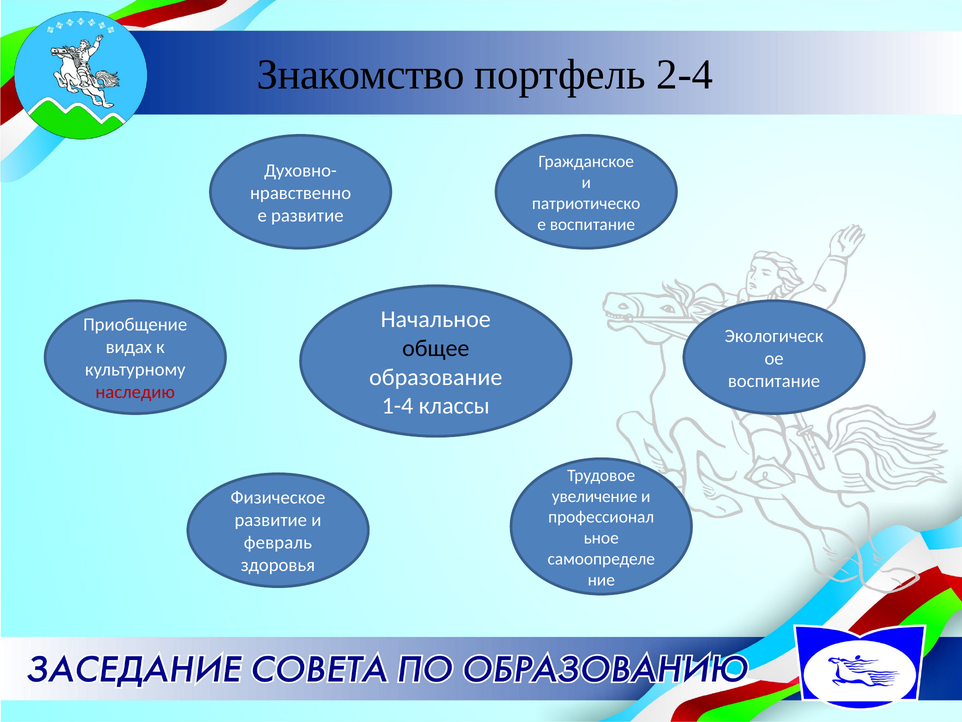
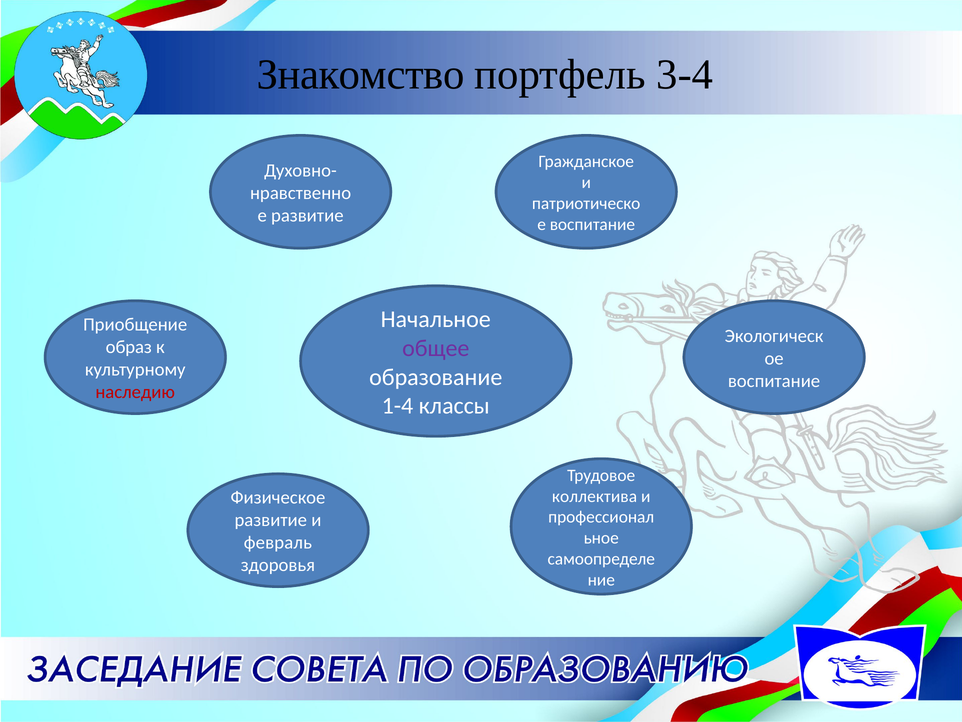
2-4: 2-4 -> 3-4
общее colour: black -> purple
видах: видах -> образ
увеличение: увеличение -> коллектива
